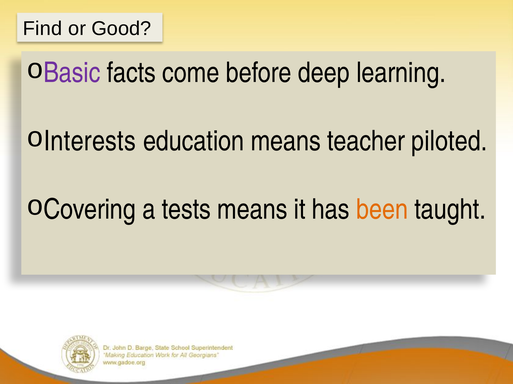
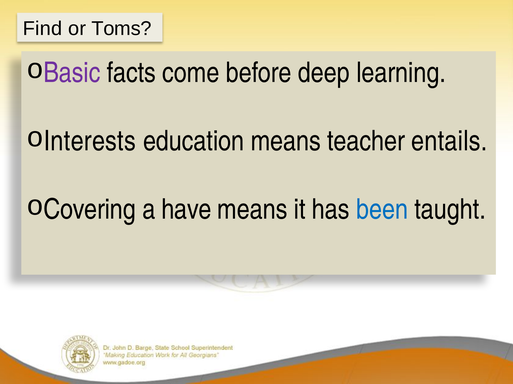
Good: Good -> Toms
piloted: piloted -> entails
tests: tests -> have
been colour: orange -> blue
